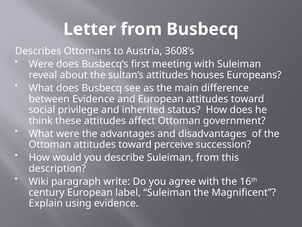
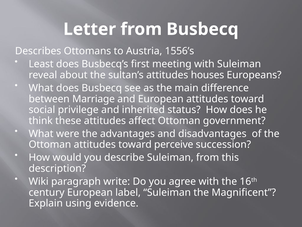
3608’s: 3608’s -> 1556’s
Were at (41, 64): Were -> Least
between Evidence: Evidence -> Marriage
